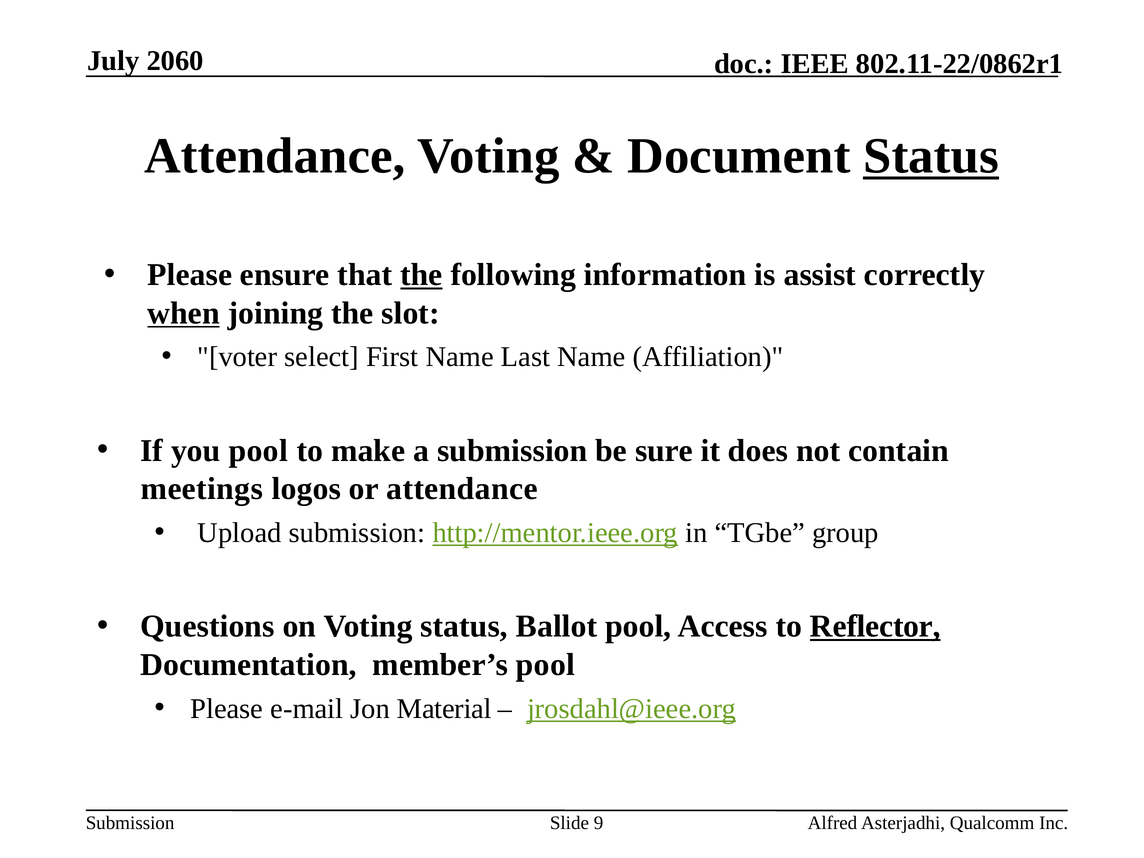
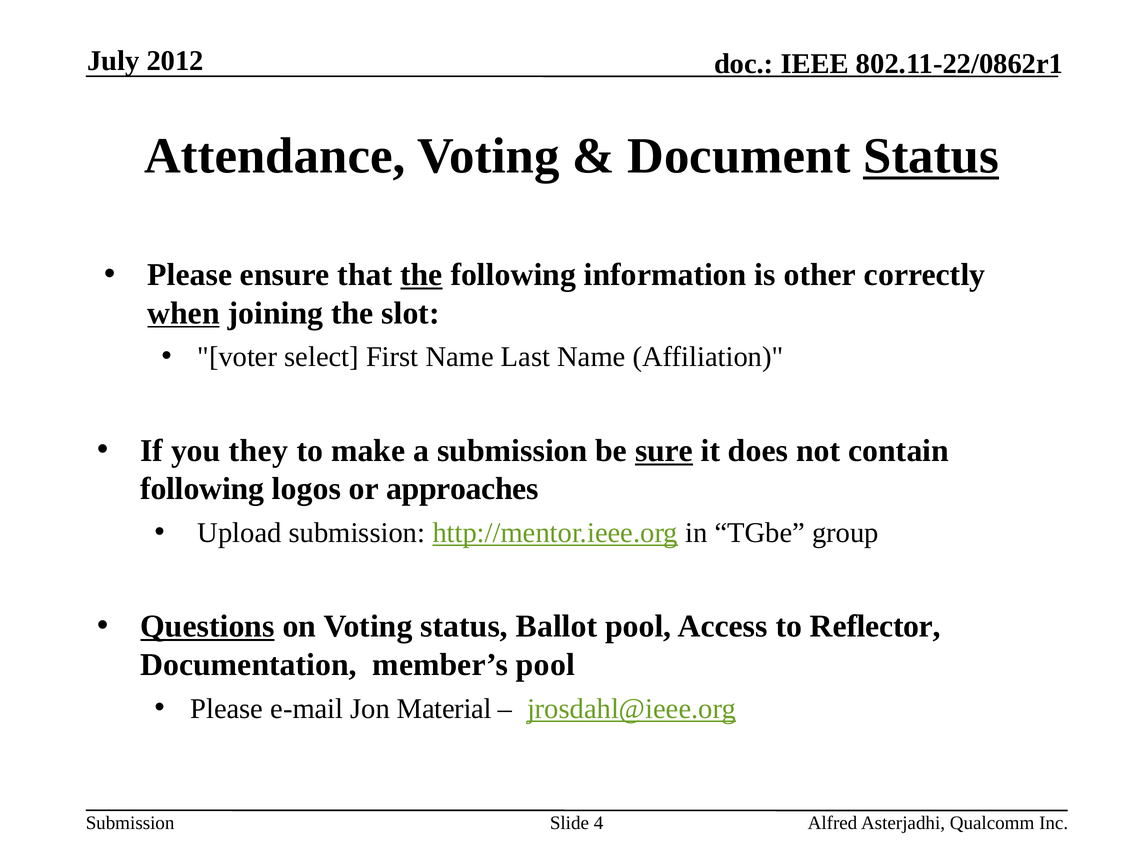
2060: 2060 -> 2012
assist: assist -> other
you pool: pool -> they
sure underline: none -> present
meetings at (202, 489): meetings -> following
or attendance: attendance -> approaches
Questions underline: none -> present
Reflector underline: present -> none
9: 9 -> 4
